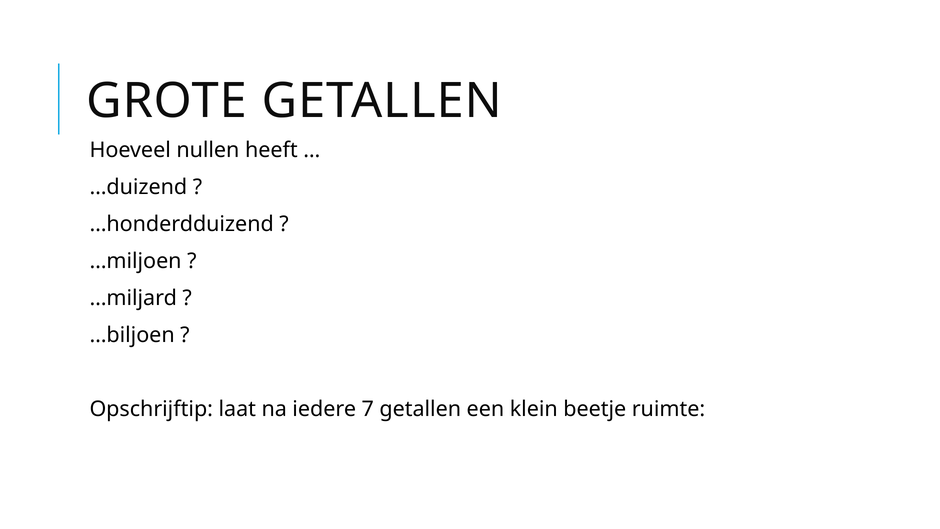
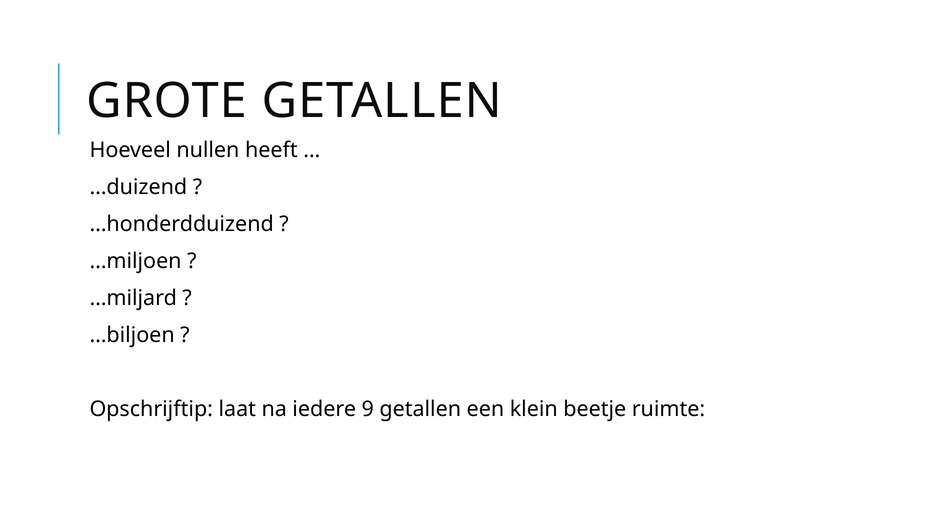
7: 7 -> 9
